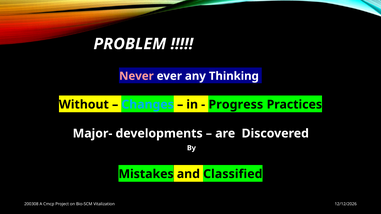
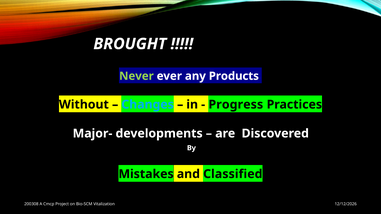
PROBLEM: PROBLEM -> BROUGHT
Never colour: pink -> light green
Thinking: Thinking -> Products
